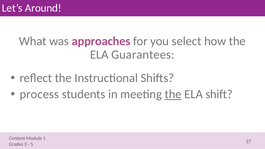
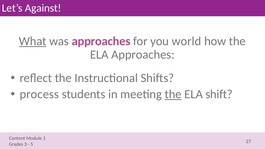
Around: Around -> Against
What underline: none -> present
select: select -> world
ELA Guarantees: Guarantees -> Approaches
